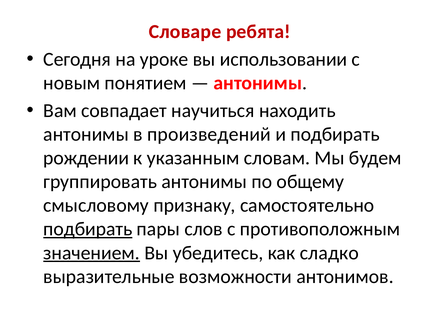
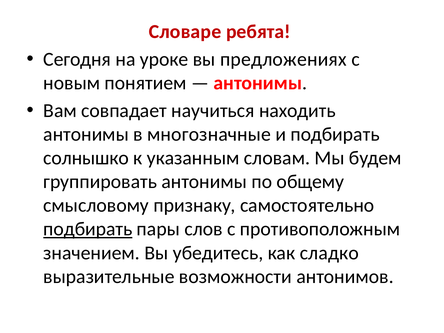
использовании: использовании -> предложениях
произведений: произведений -> многозначные
рождении: рождении -> солнышко
значением underline: present -> none
